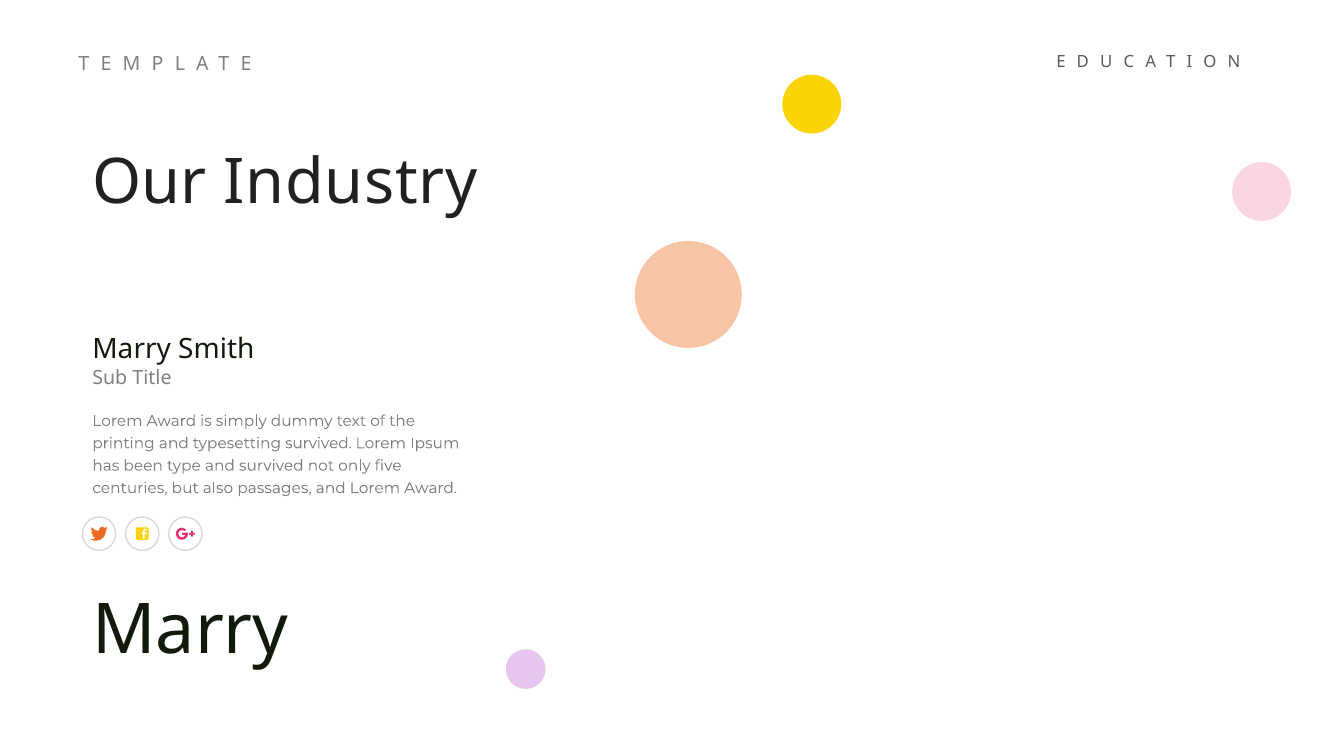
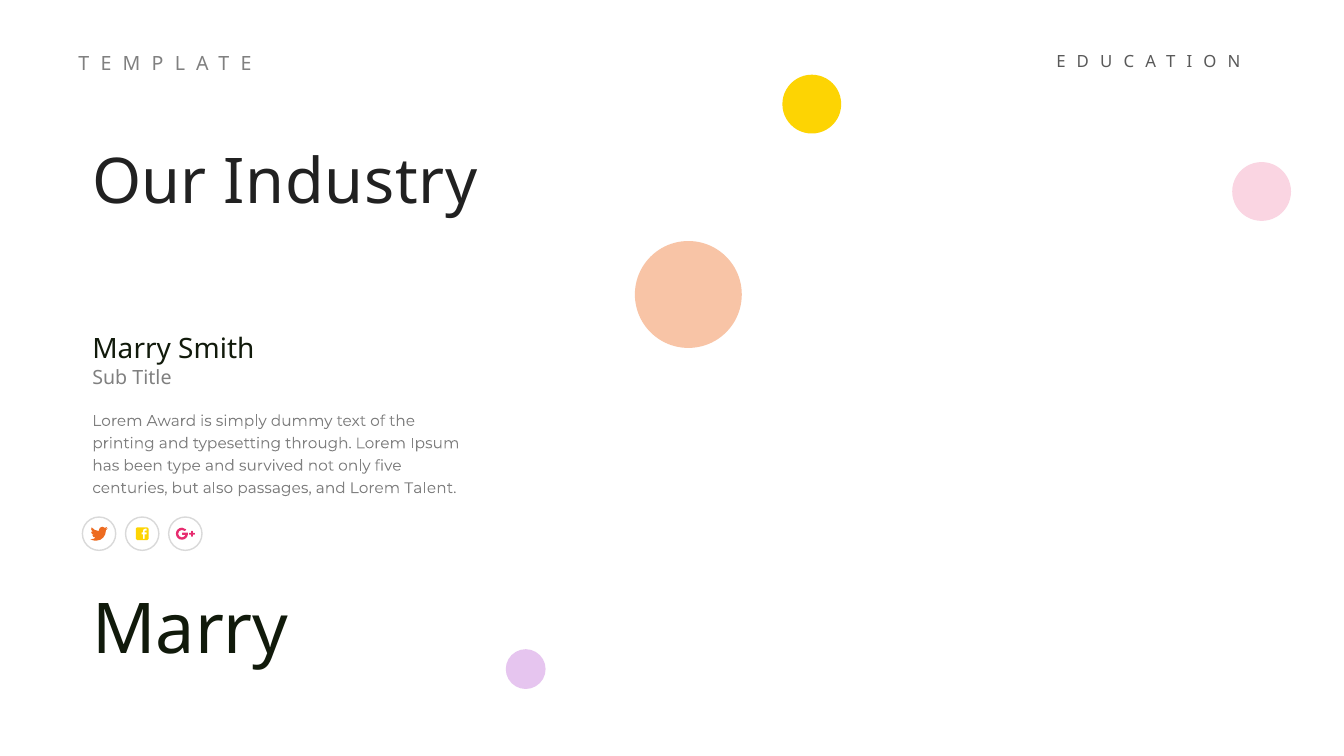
typesetting survived: survived -> through
and Lorem Award: Award -> Talent
